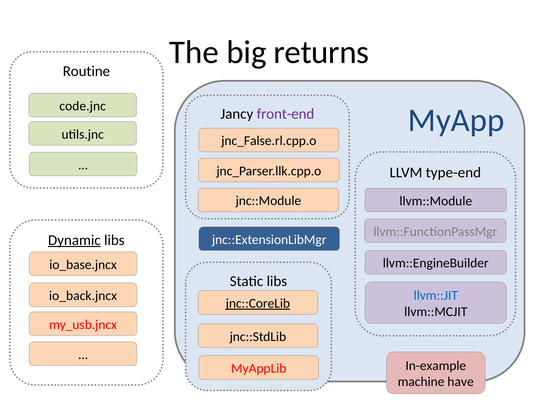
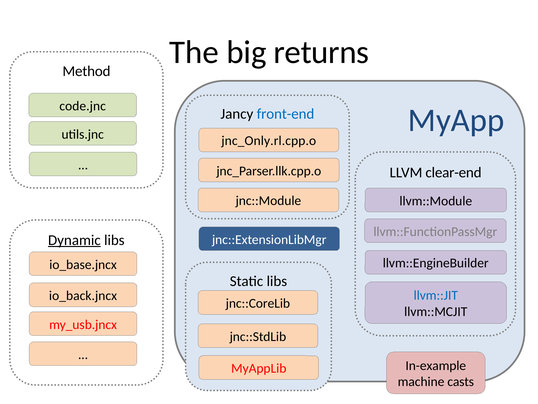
Routine: Routine -> Method
front-end colour: purple -> blue
jnc_False.rl.cpp.o: jnc_False.rl.cpp.o -> jnc_Only.rl.cpp.o
type-end: type-end -> clear-end
jnc::CoreLib underline: present -> none
have: have -> casts
